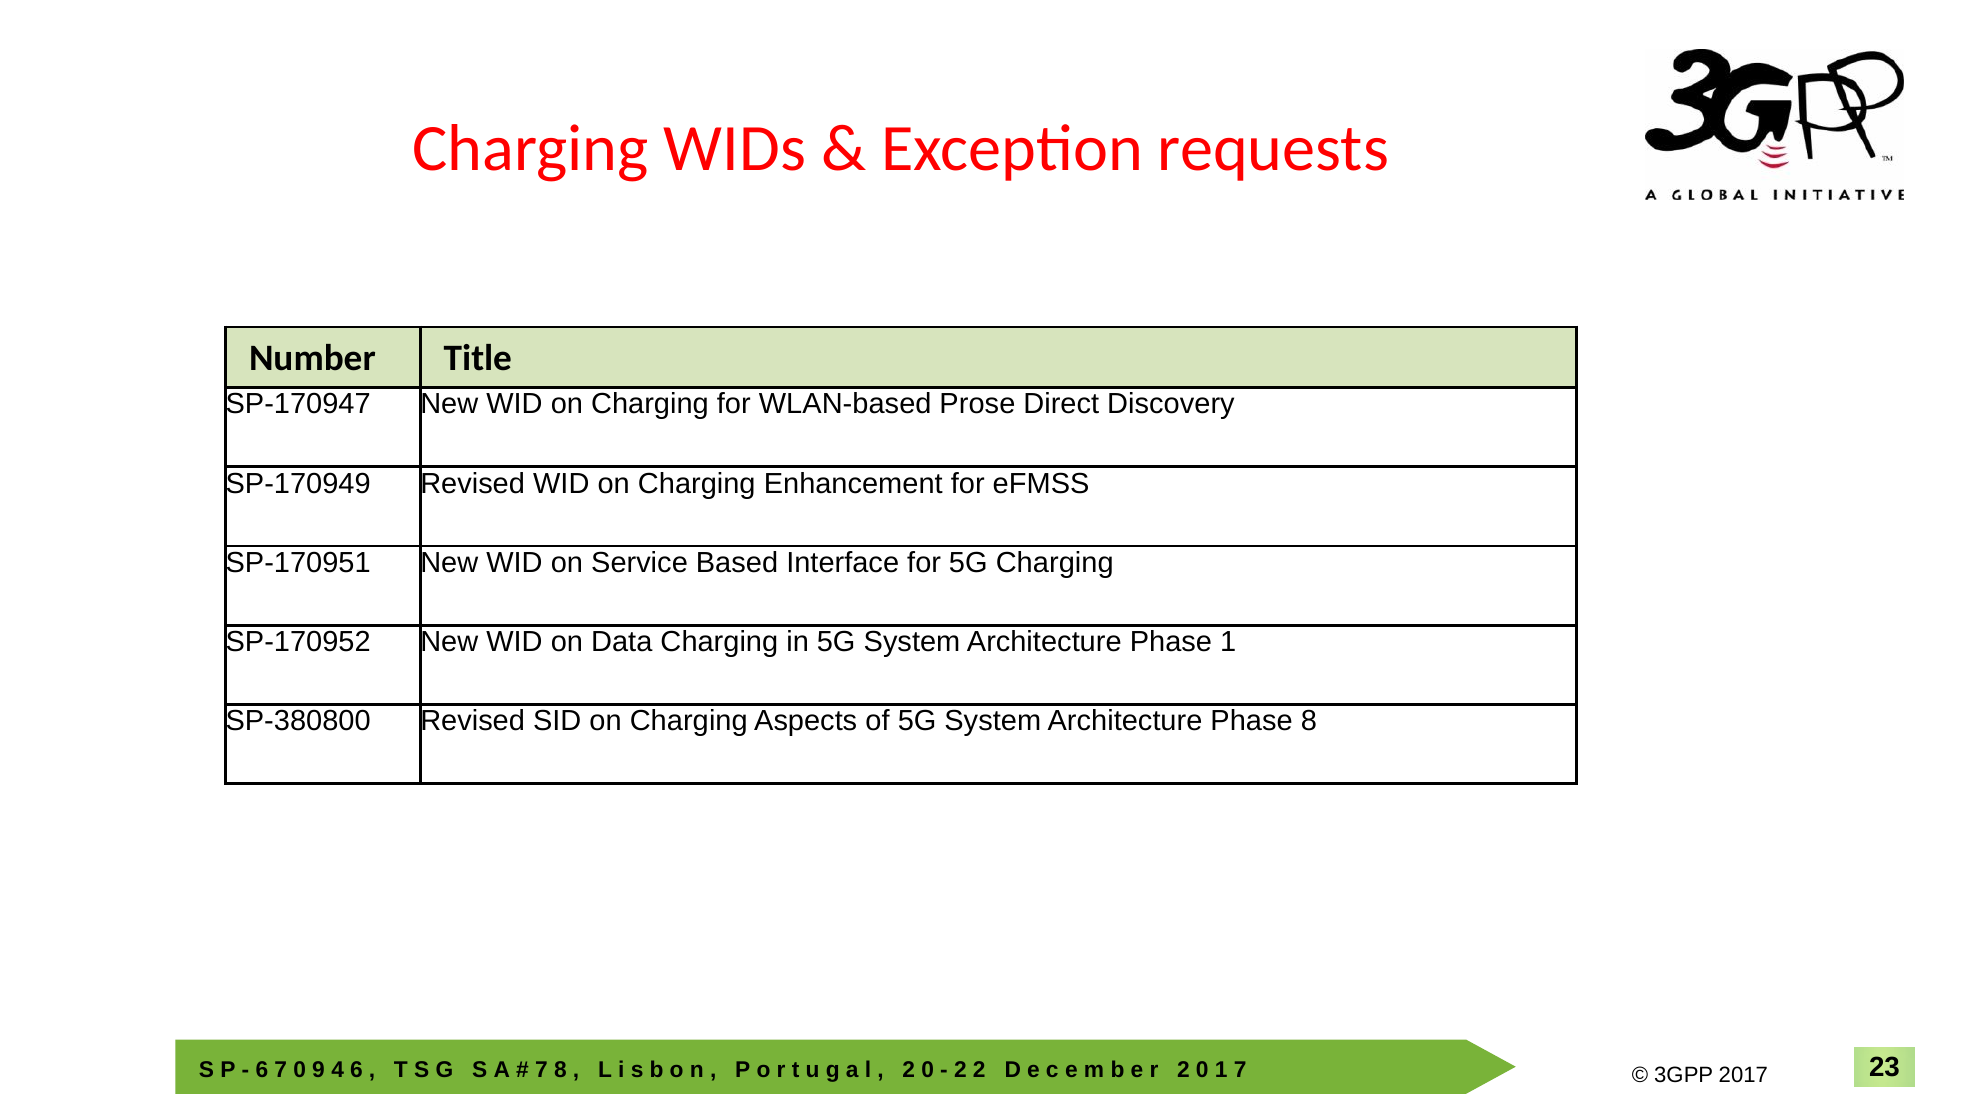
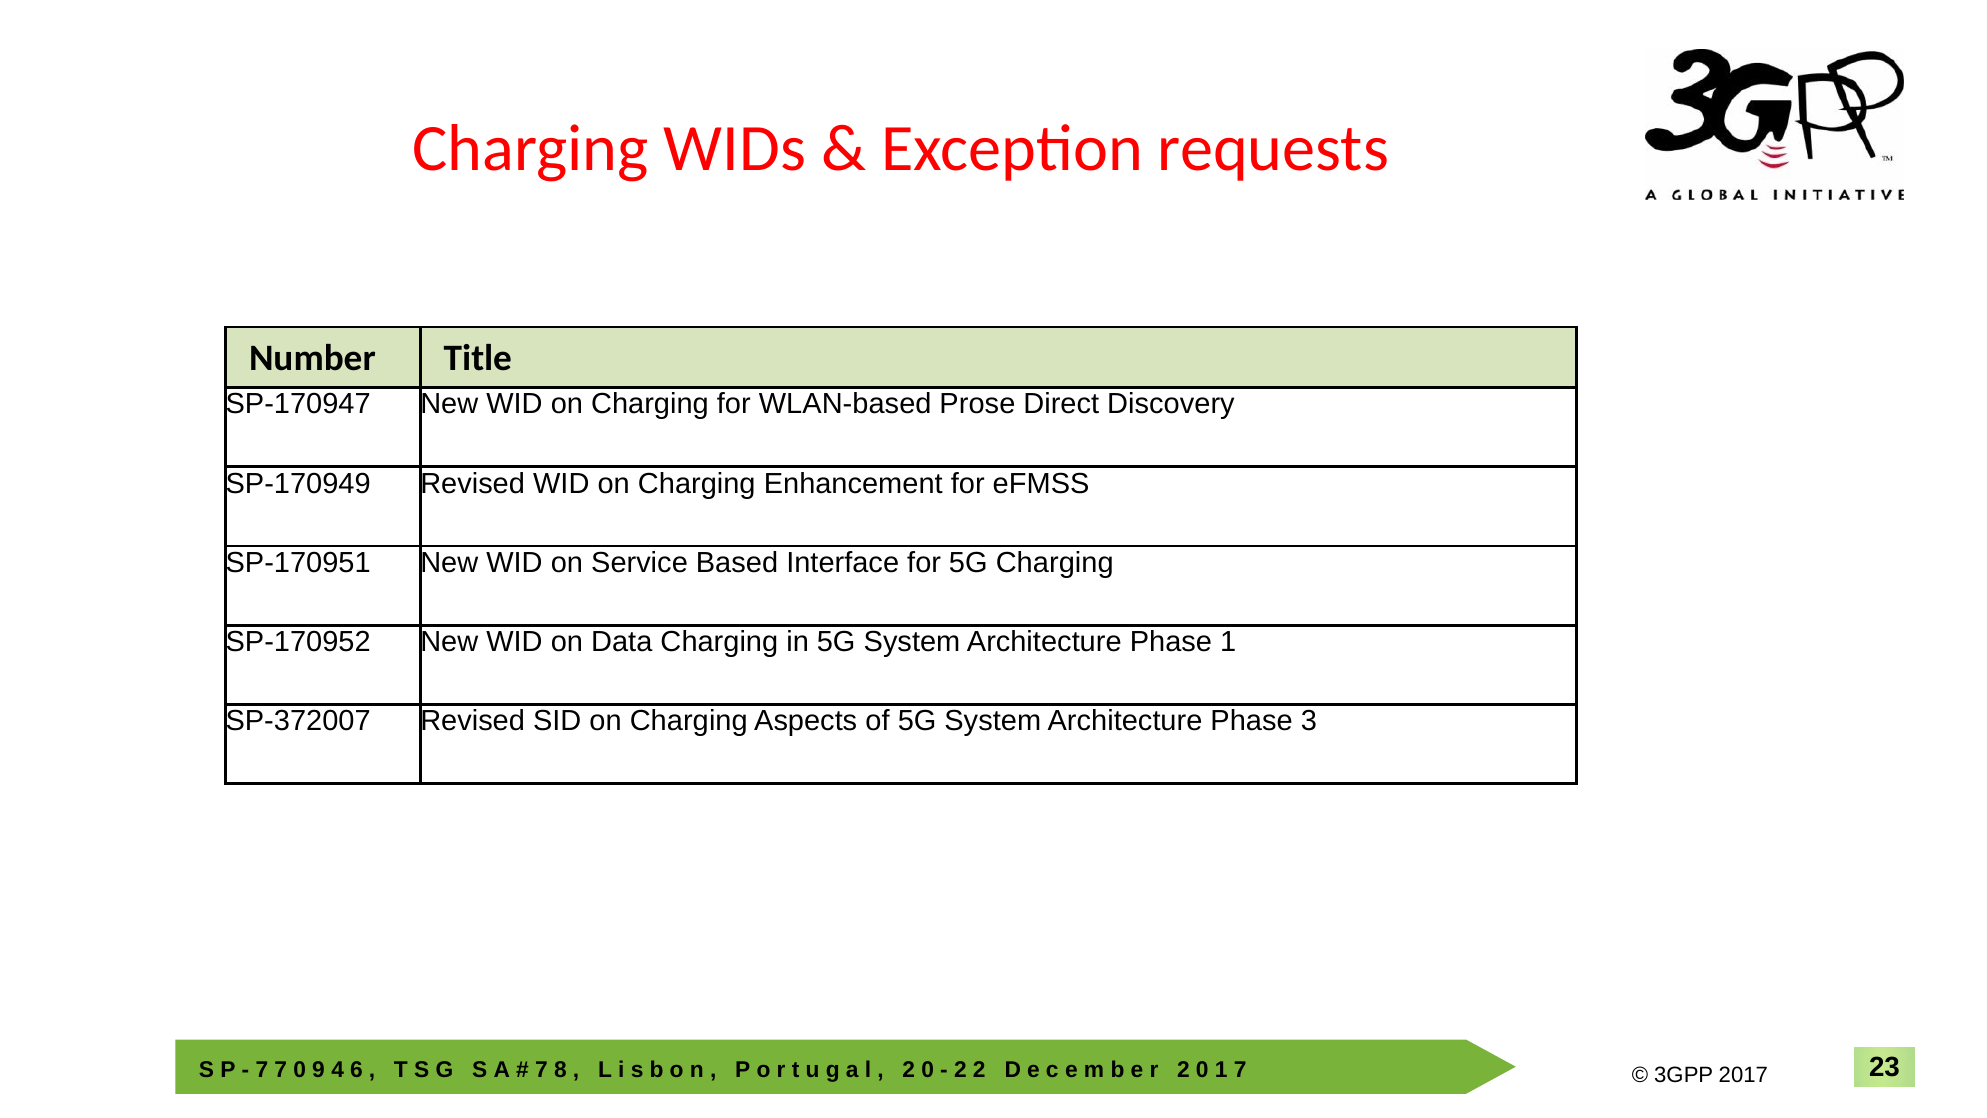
SP-380800: SP-380800 -> SP-372007
Phase 8: 8 -> 3
6 at (262, 1069): 6 -> 7
